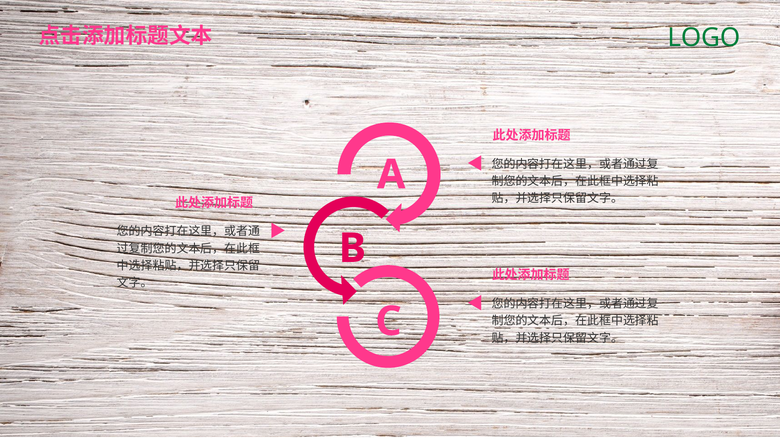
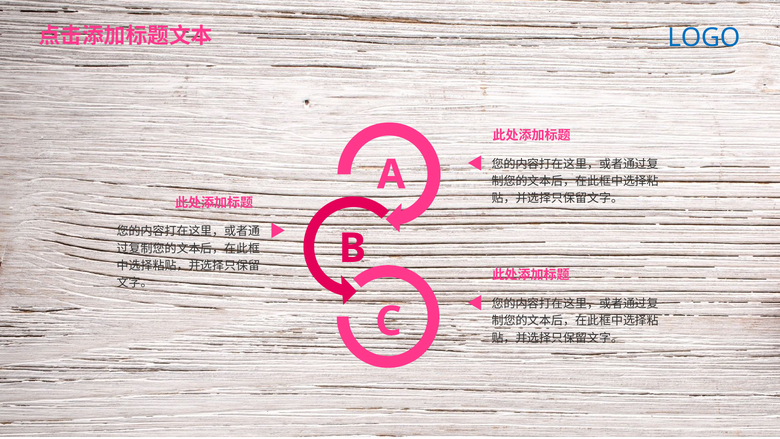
LOGO colour: green -> blue
